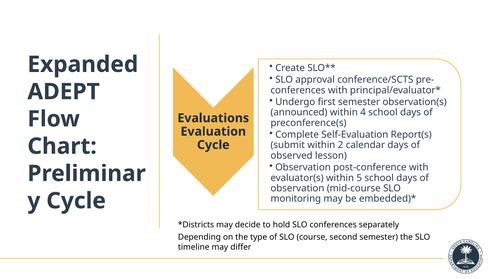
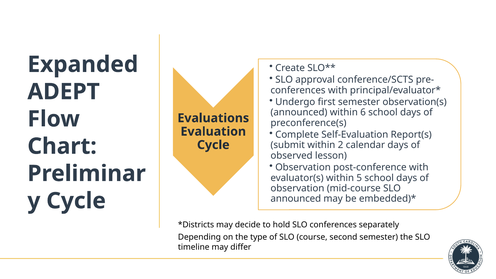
4: 4 -> 6
monitoring at (296, 199): monitoring -> announced
